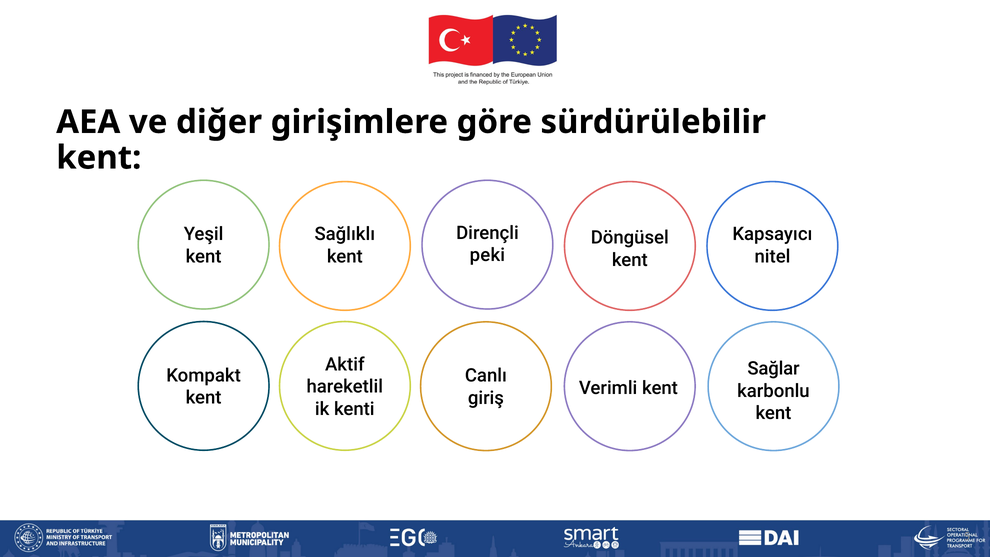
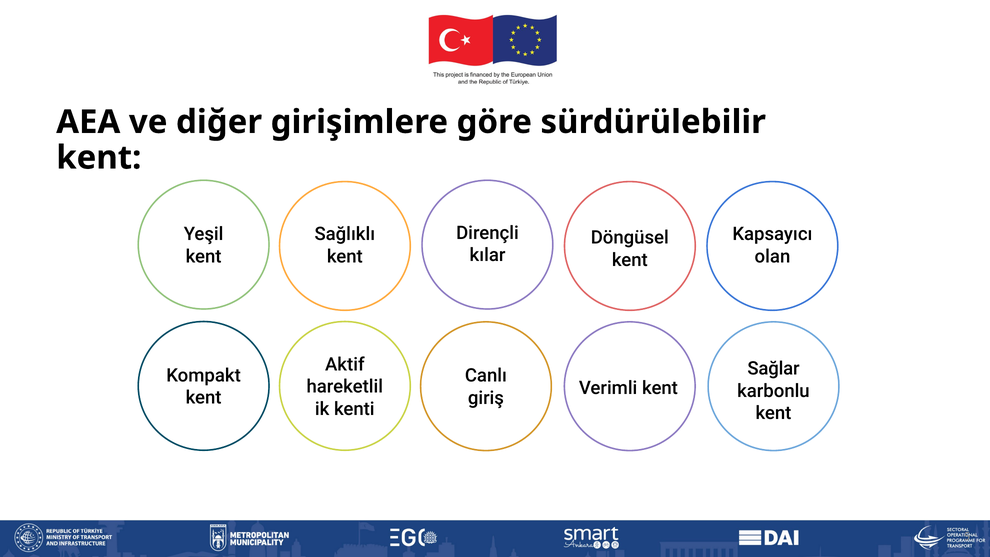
peki: peki -> kılar
nitel: nitel -> olan
